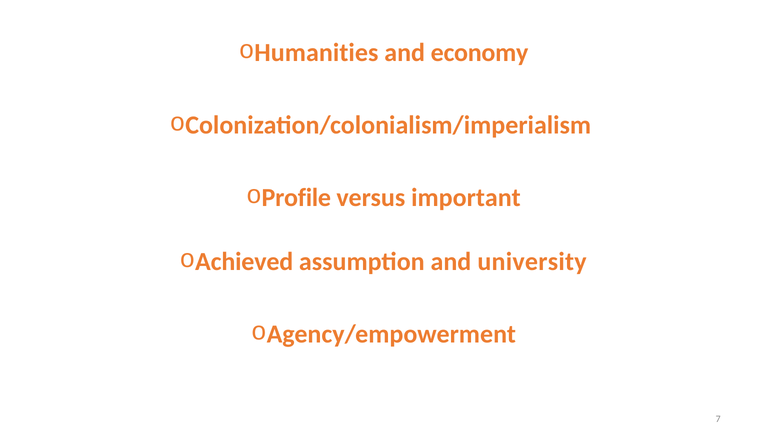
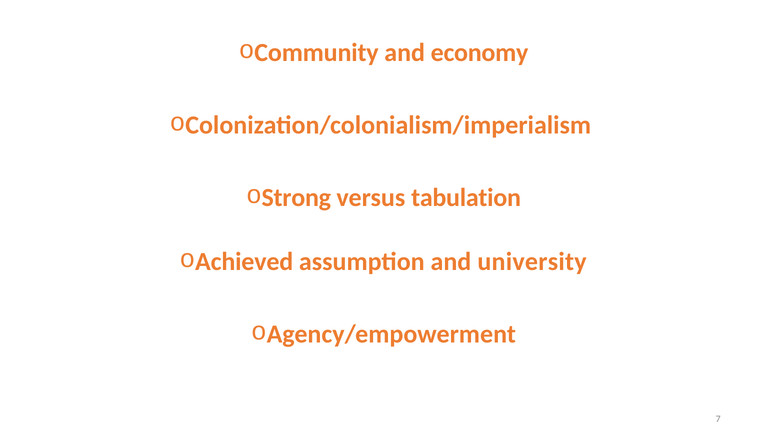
Humanities: Humanities -> Community
Profile: Profile -> Strong
important: important -> tabulation
